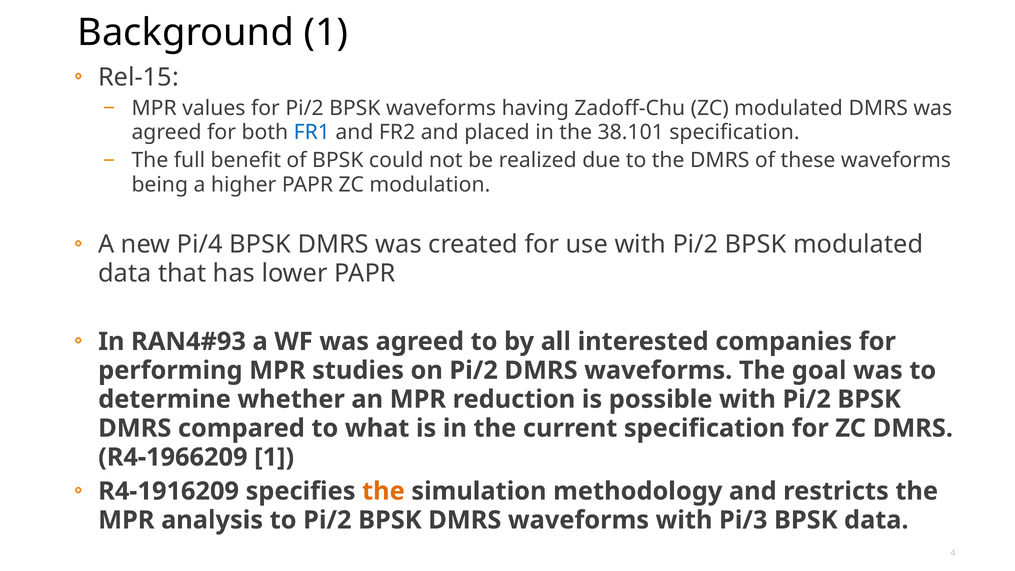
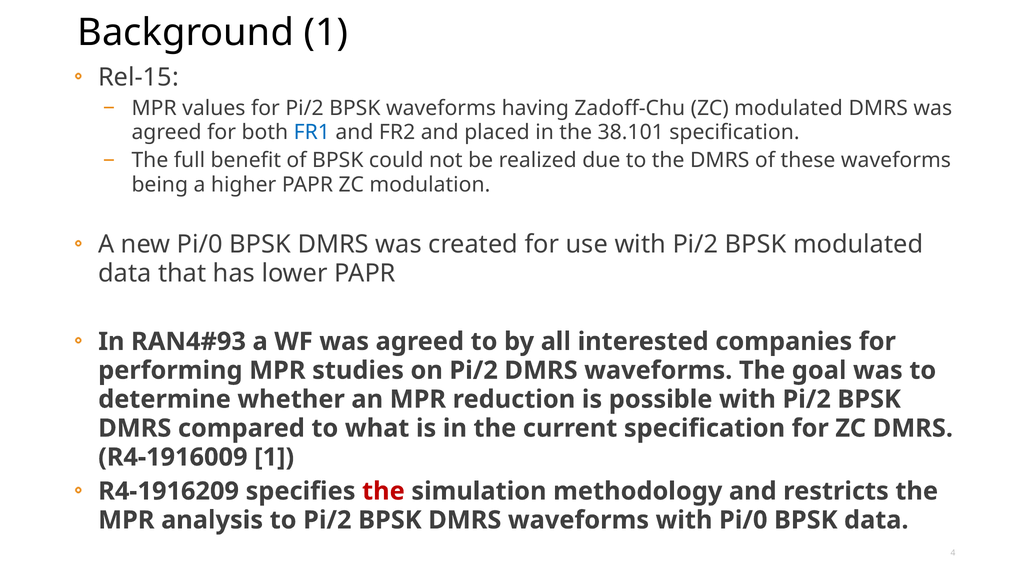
new Pi/4: Pi/4 -> Pi/0
R4-1966209: R4-1966209 -> R4-1916009
the at (383, 491) colour: orange -> red
with Pi/3: Pi/3 -> Pi/0
